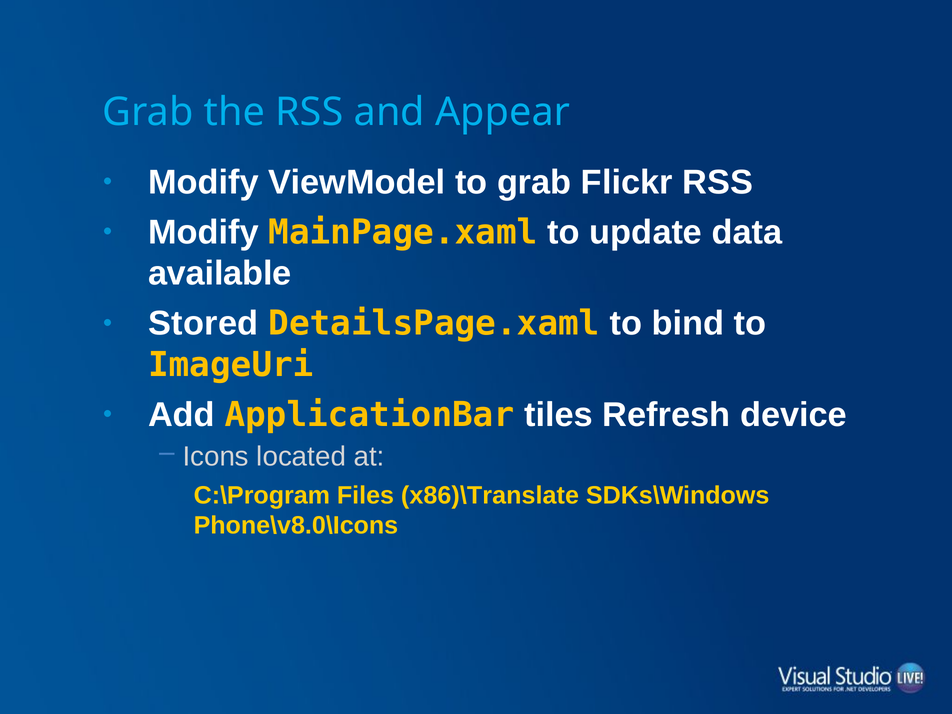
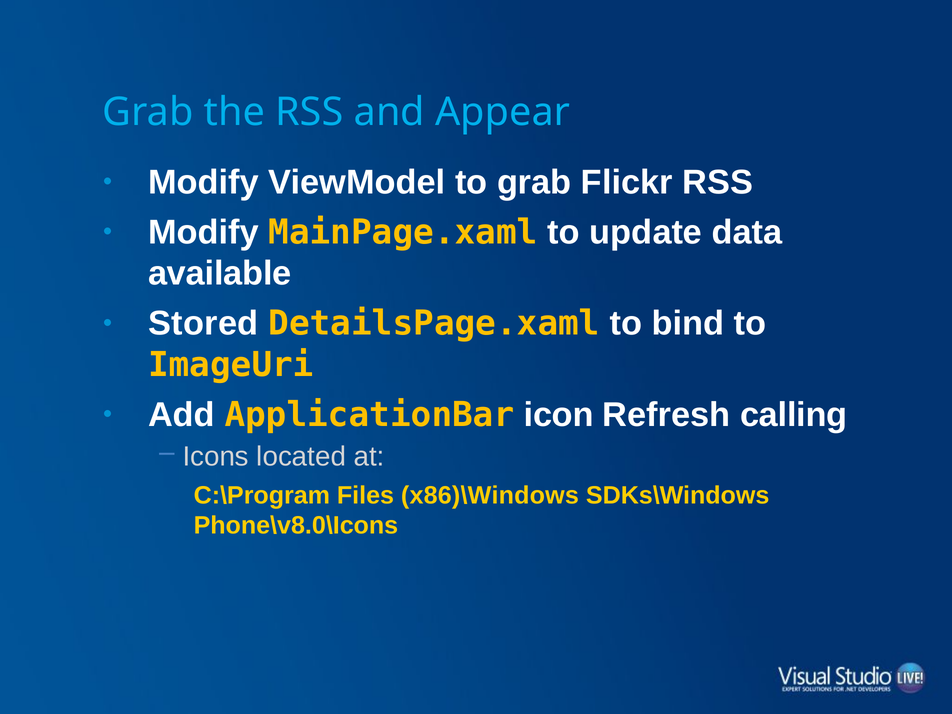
tiles: tiles -> icon
device: device -> calling
x86)\Translate: x86)\Translate -> x86)\Windows
